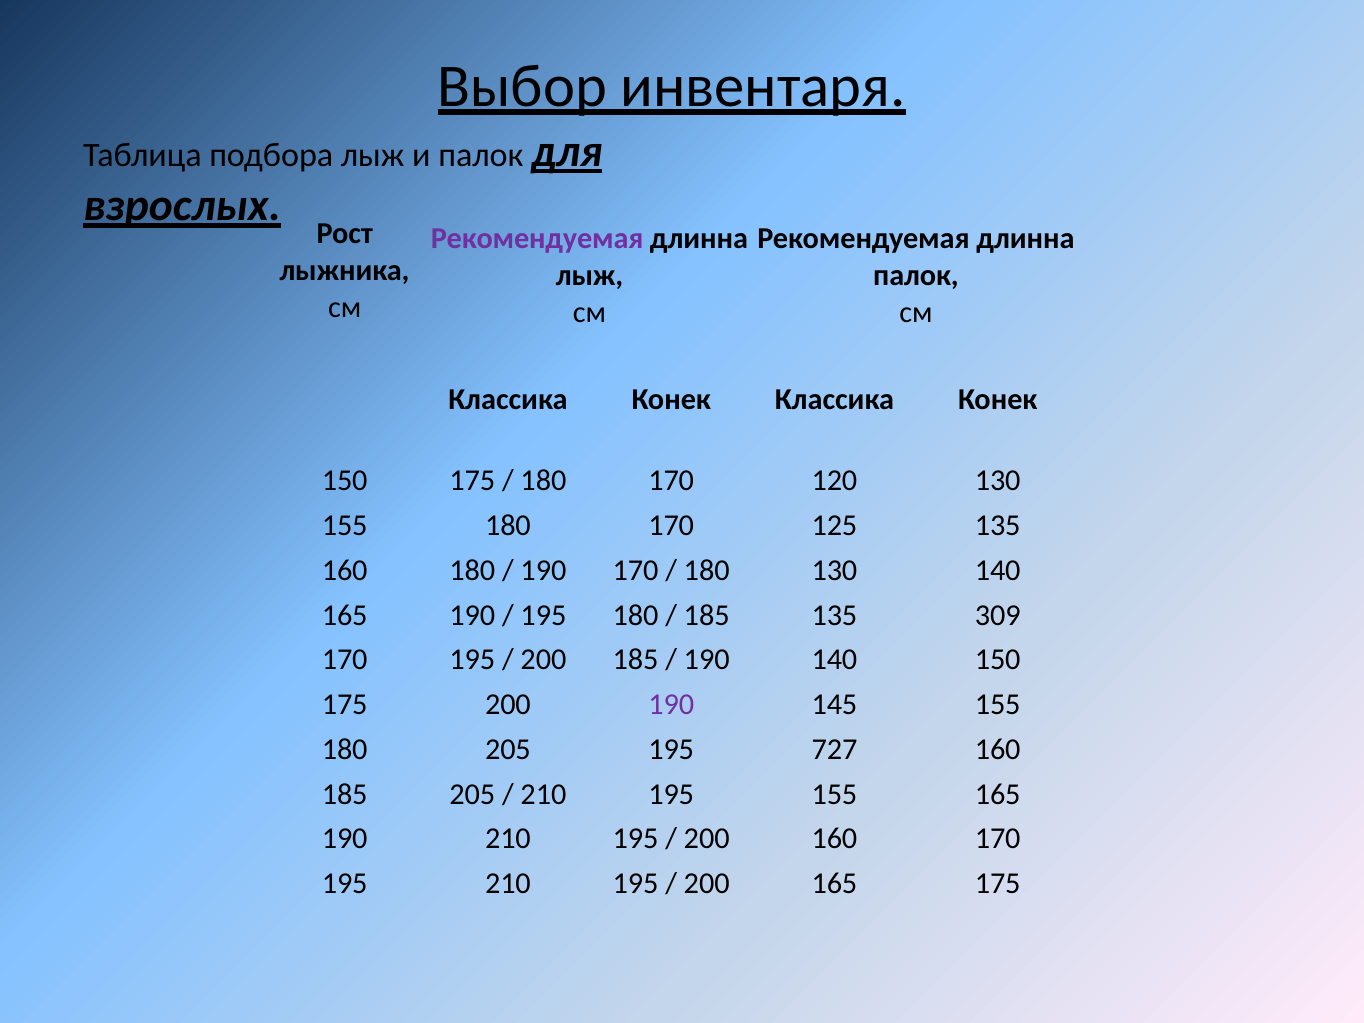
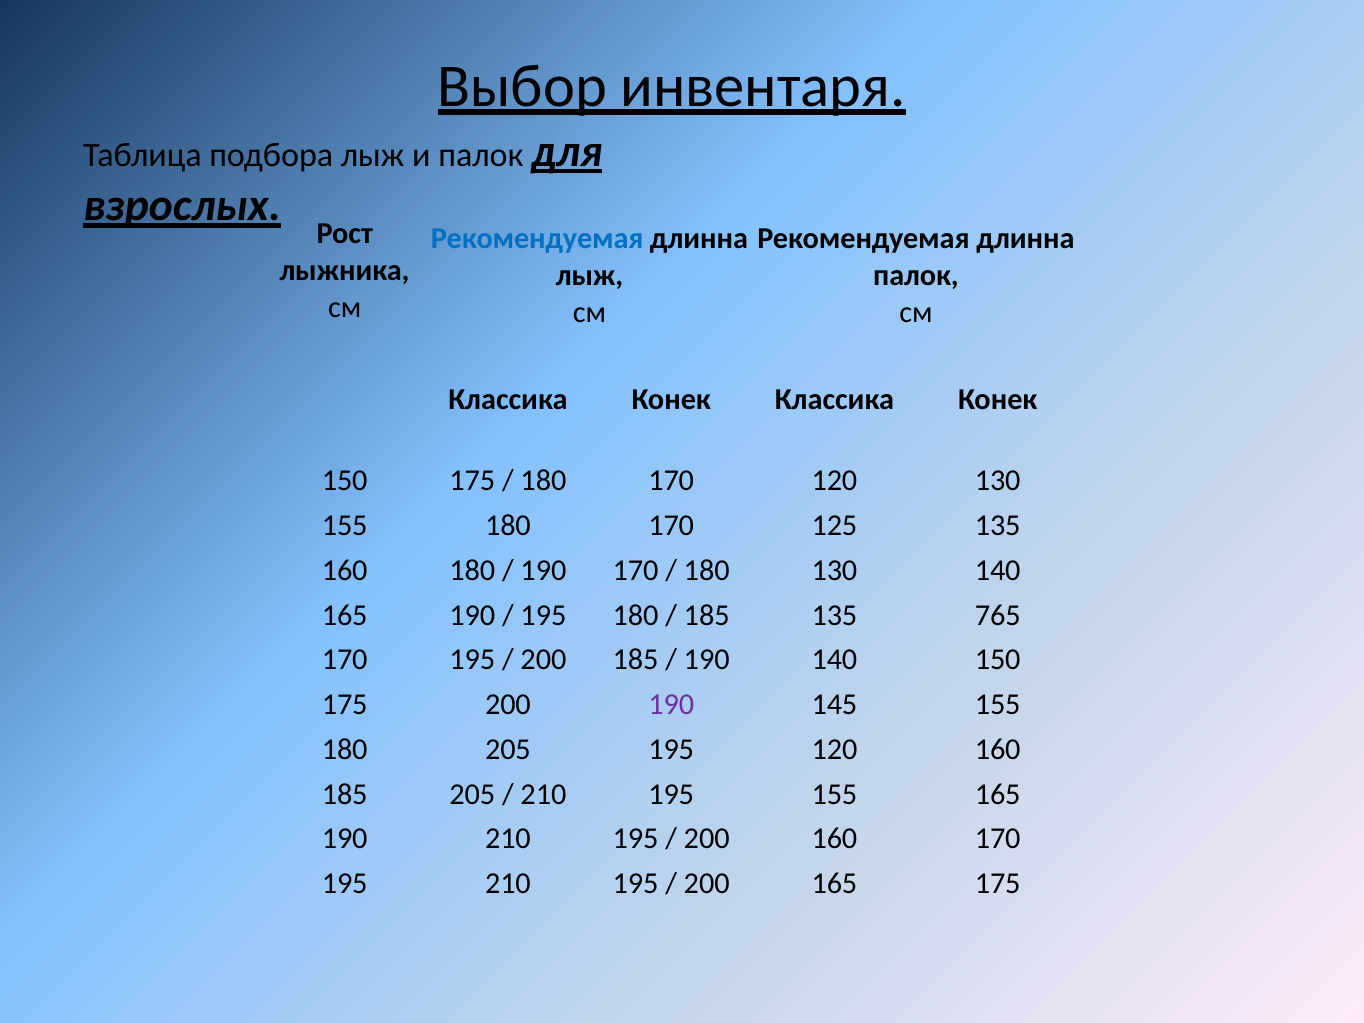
Рекомендуемая at (537, 238) colour: purple -> blue
309: 309 -> 765
195 727: 727 -> 120
